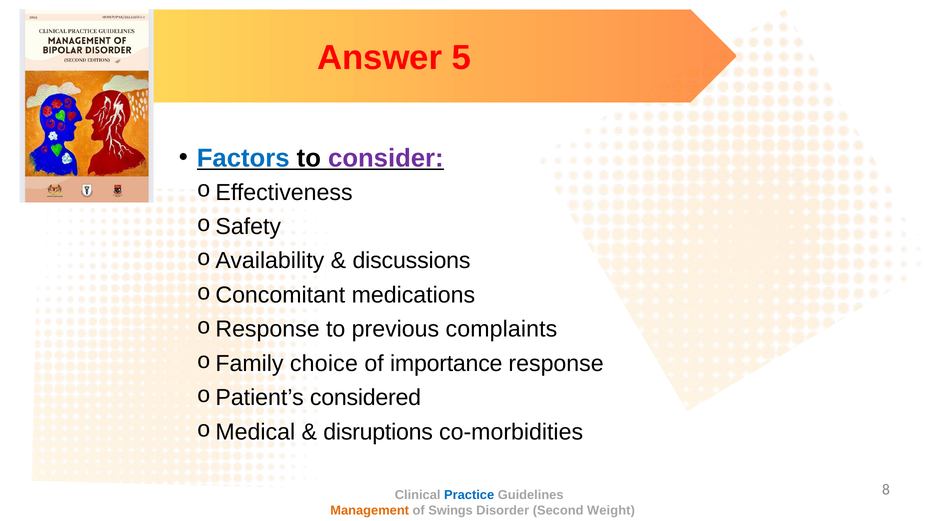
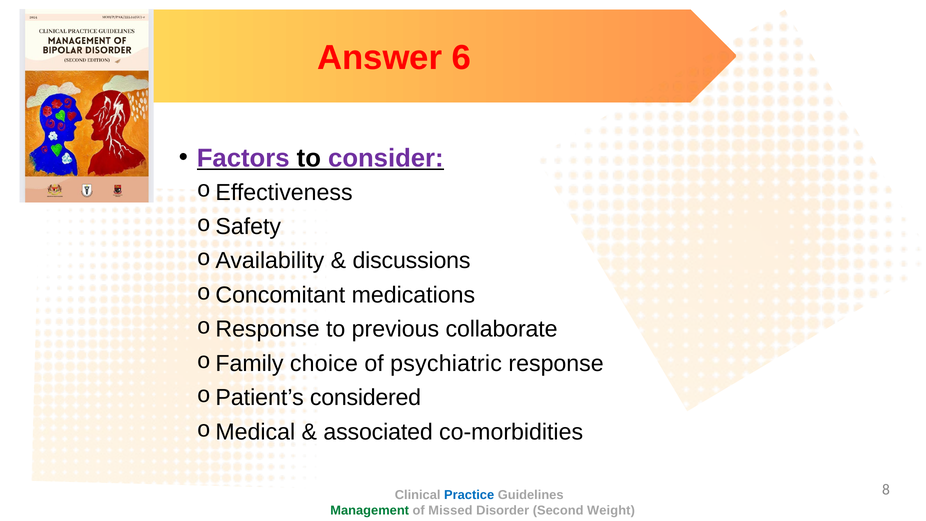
5: 5 -> 6
Factors colour: blue -> purple
complaints: complaints -> collaborate
importance: importance -> psychiatric
disruptions: disruptions -> associated
Management colour: orange -> green
Swings: Swings -> Missed
